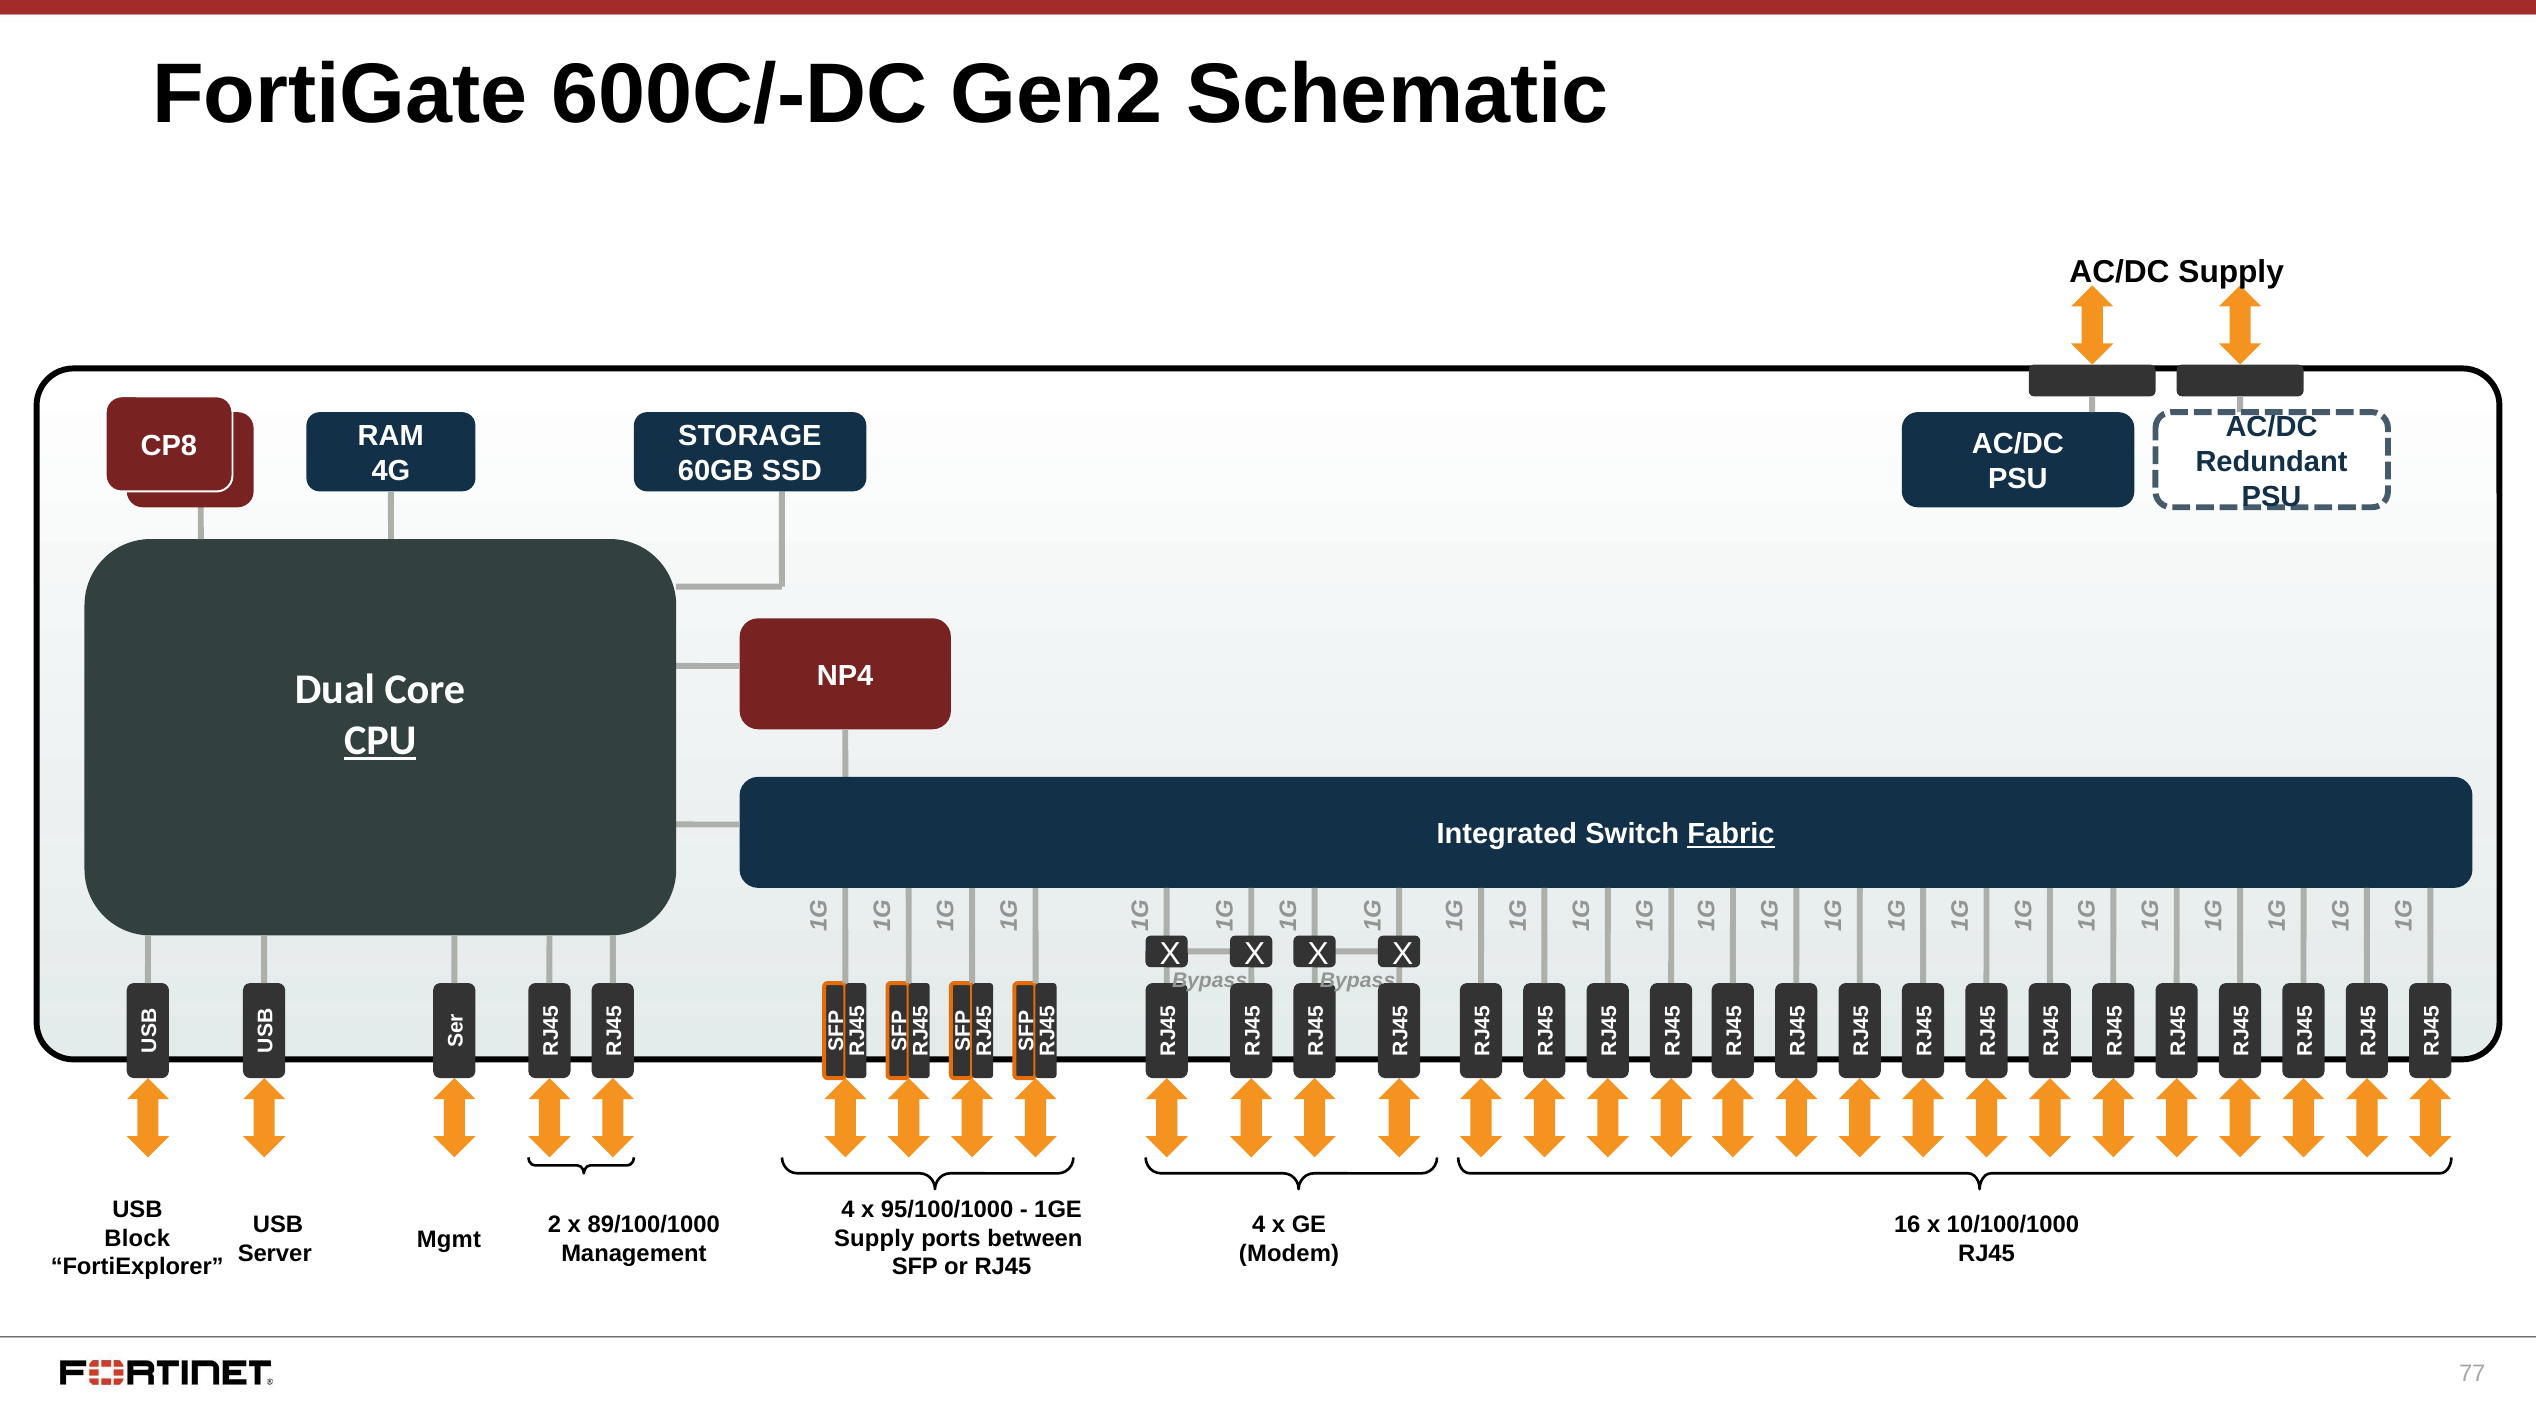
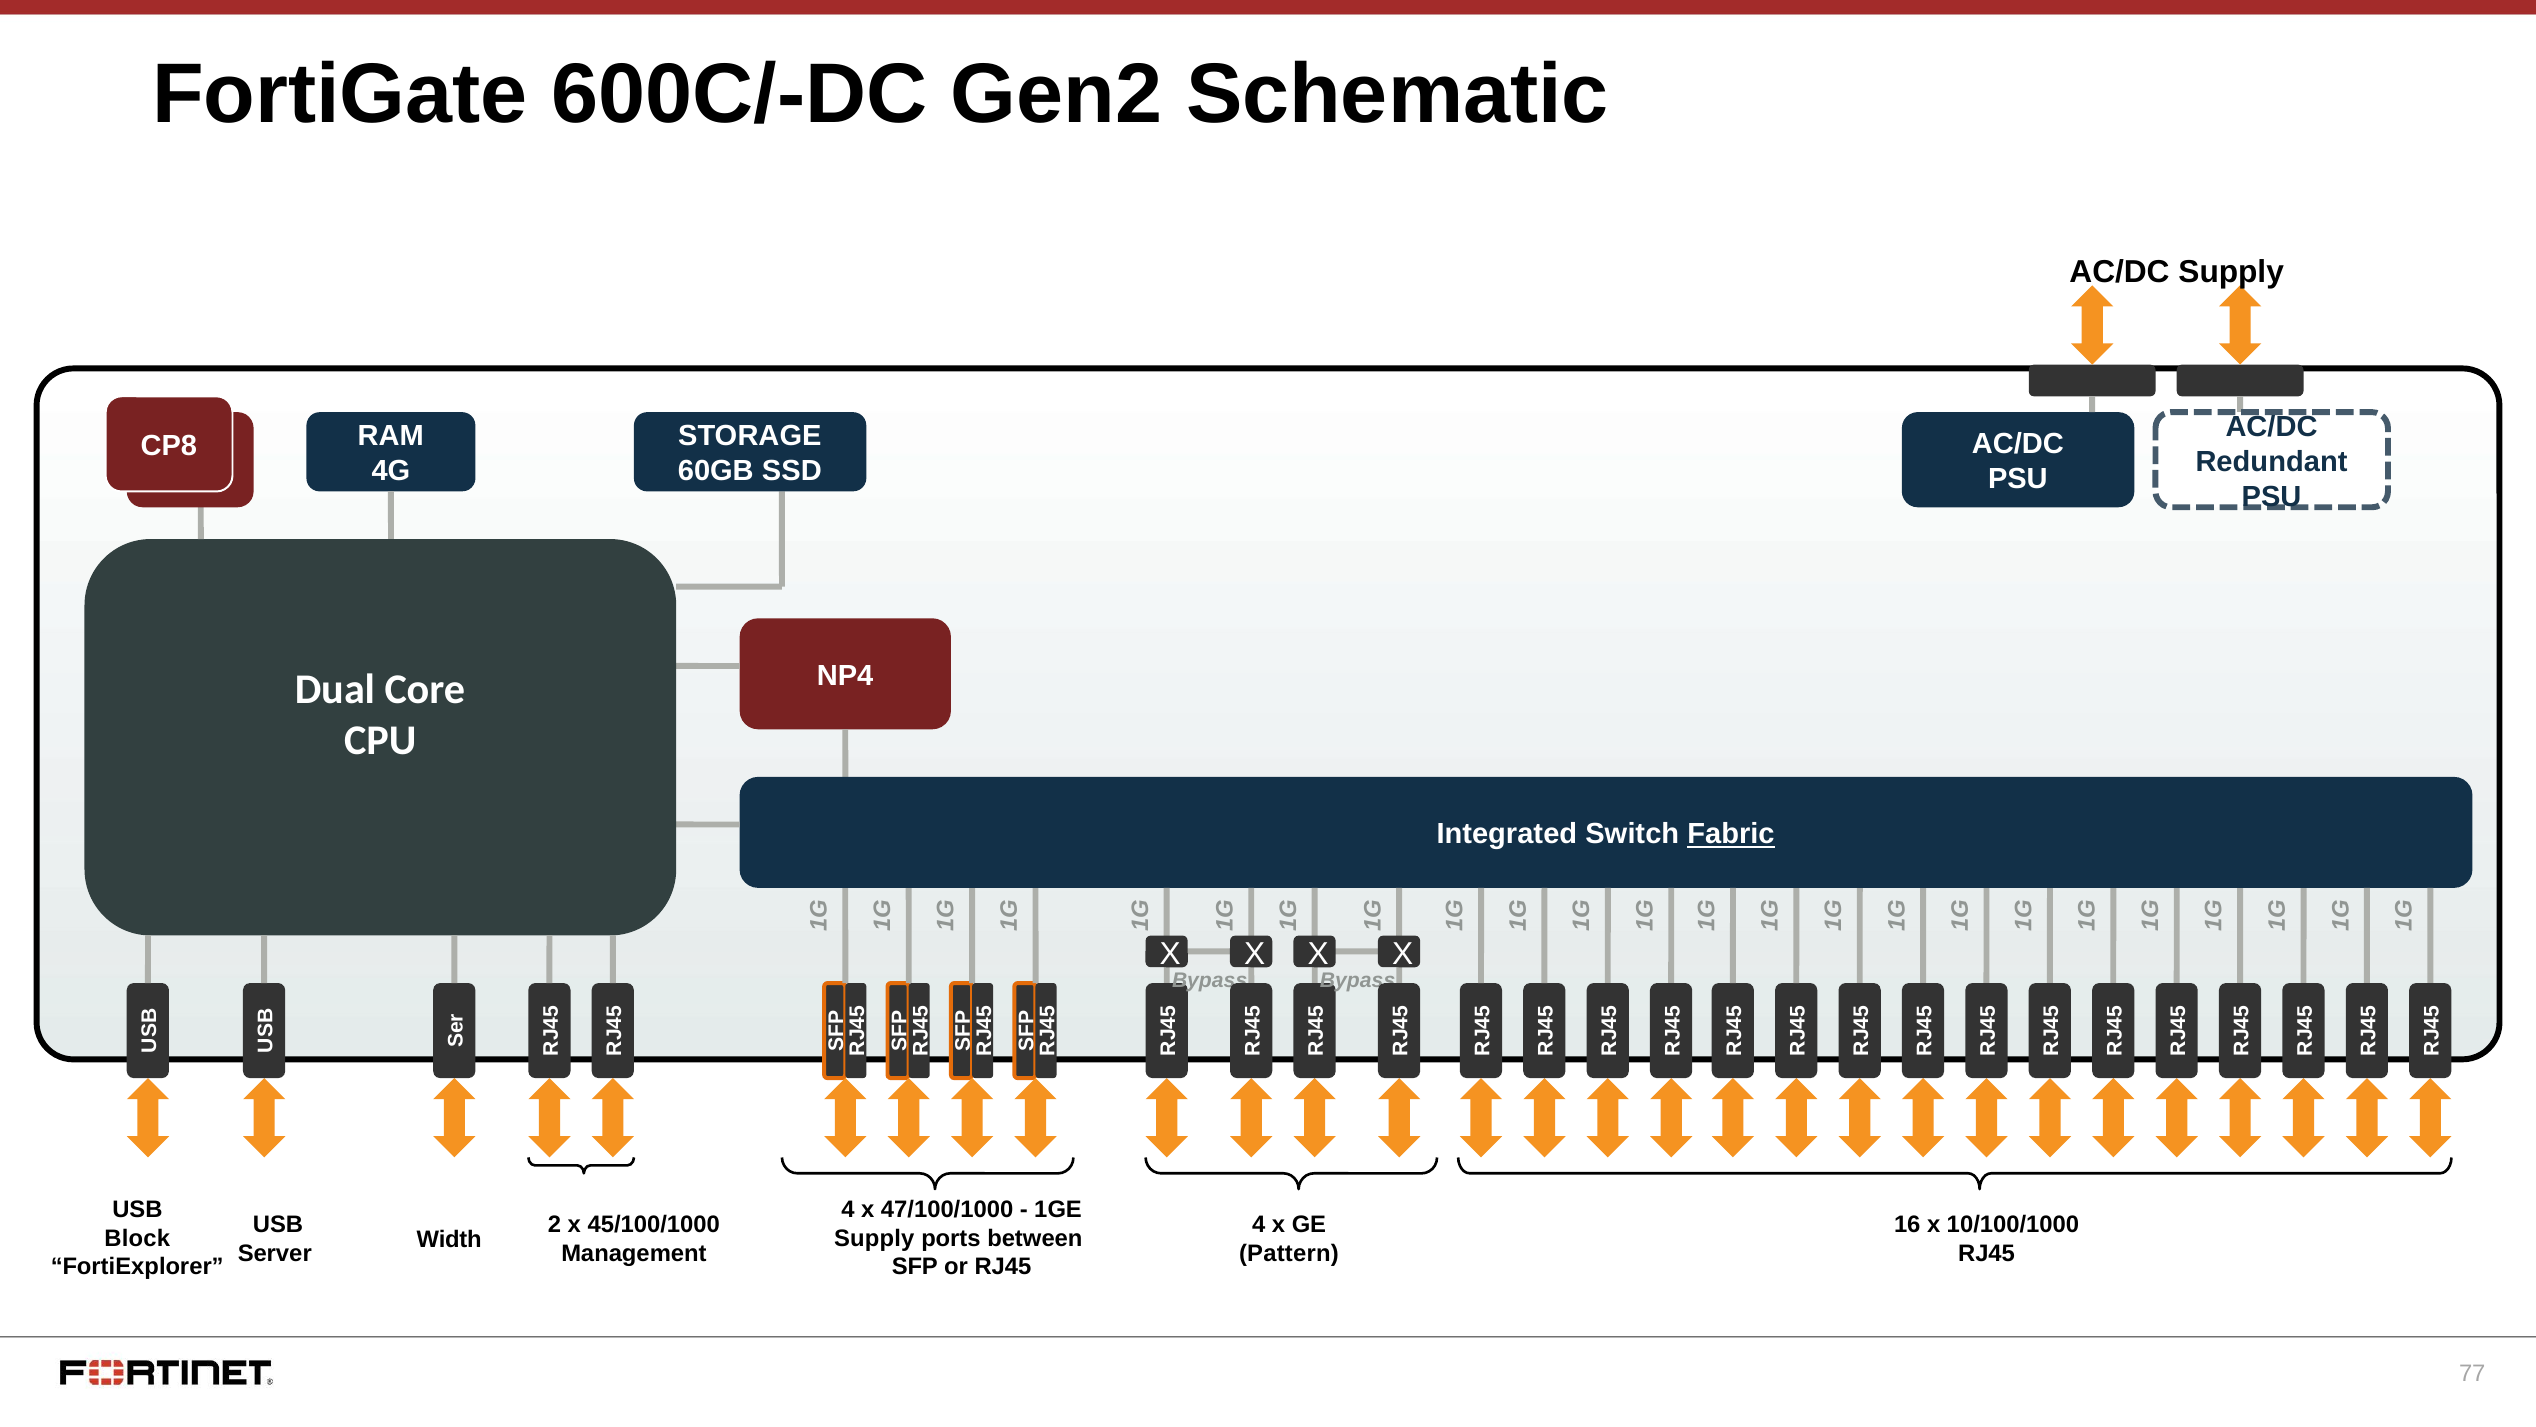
CPU underline: present -> none
95/100/1000: 95/100/1000 -> 47/100/1000
89/100/1000: 89/100/1000 -> 45/100/1000
Mgmt: Mgmt -> Width
Modem: Modem -> Pattern
